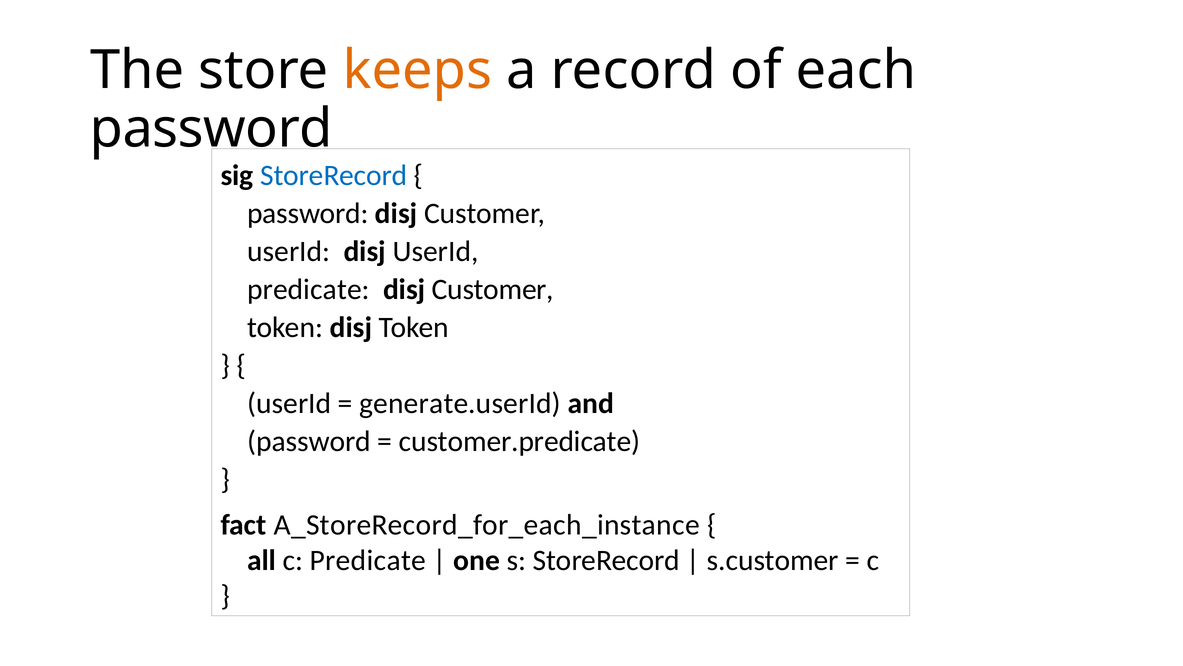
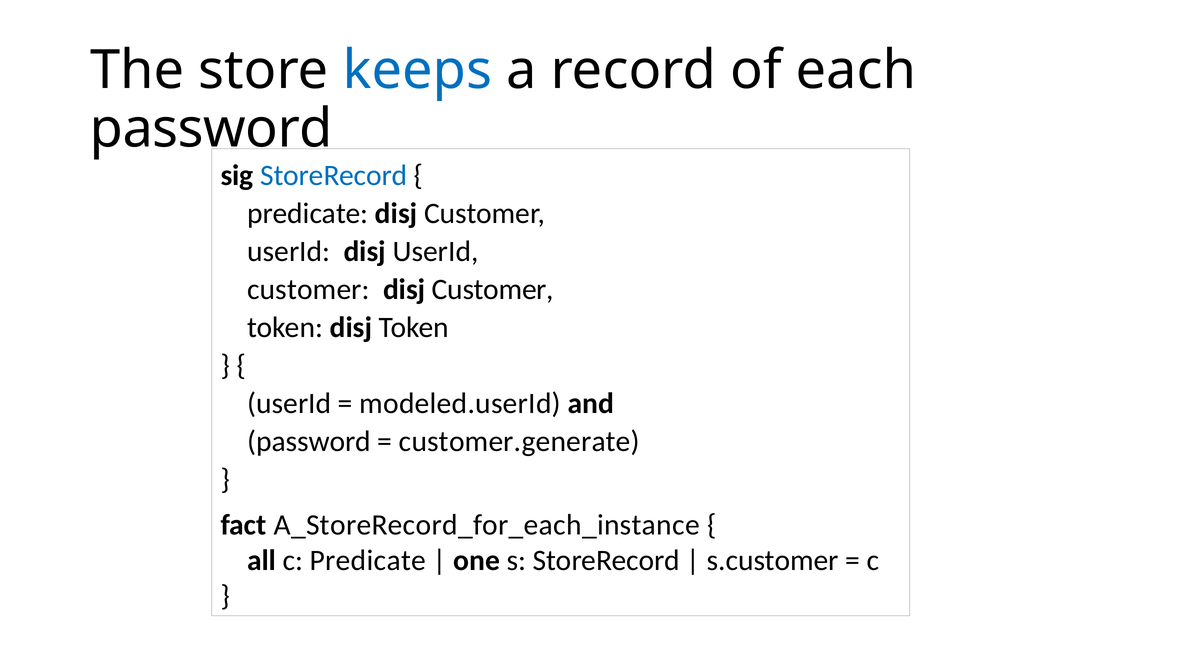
keeps colour: orange -> blue
password at (308, 213): password -> predicate
predicate at (308, 289): predicate -> customer
generate.userId: generate.userId -> modeled.userId
customer.predicate: customer.predicate -> customer.generate
